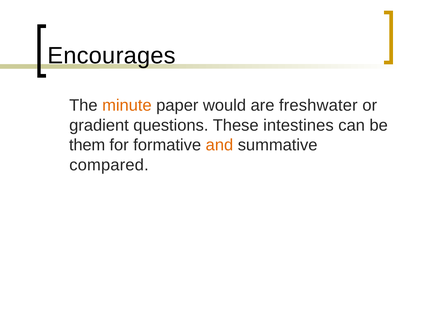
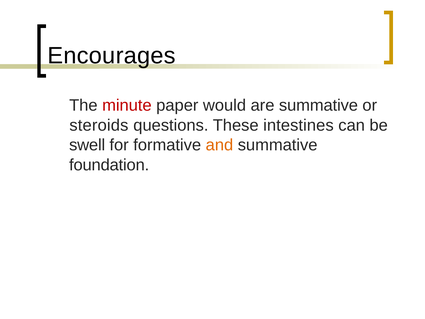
minute colour: orange -> red
are freshwater: freshwater -> summative
gradient: gradient -> steroids
them: them -> swell
compared: compared -> foundation
